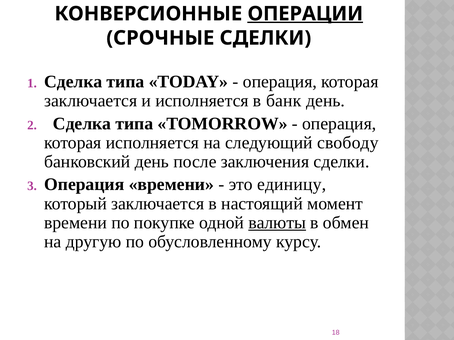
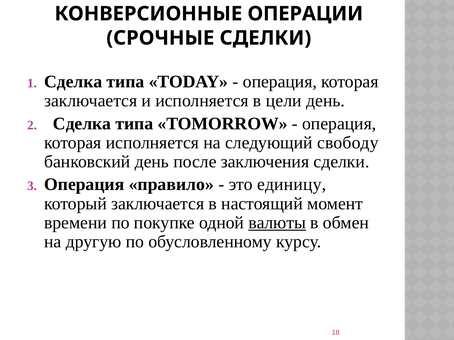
ОПЕРАЦИИ underline: present -> none
банк: банк -> цели
Операция времени: времени -> правило
